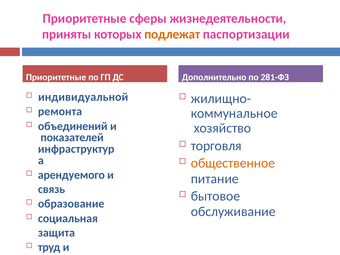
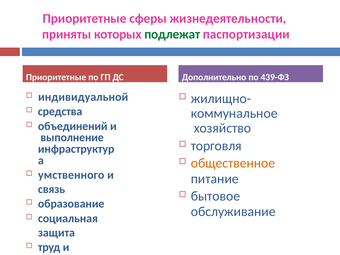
подлежат colour: orange -> green
281-ФЗ: 281-ФЗ -> 439-ФЗ
ремонта: ремонта -> средства
показателей: показателей -> выполнение
арендуемого: арендуемого -> умственного
